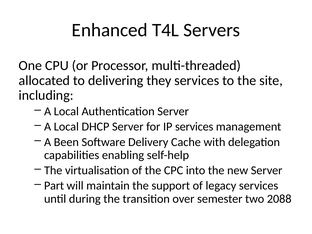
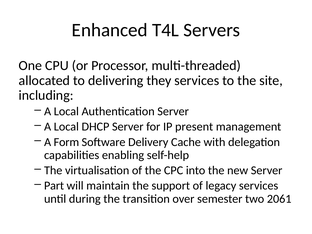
IP services: services -> present
Been: Been -> Form
2088: 2088 -> 2061
